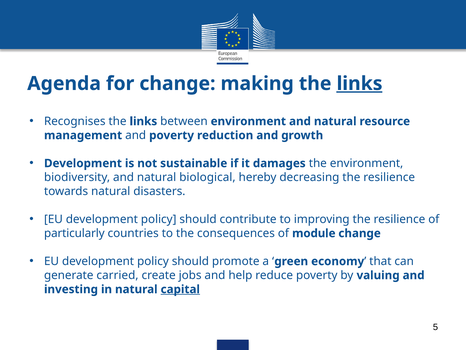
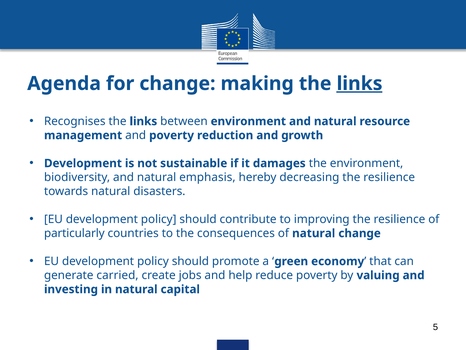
biological: biological -> emphasis
of module: module -> natural
capital underline: present -> none
